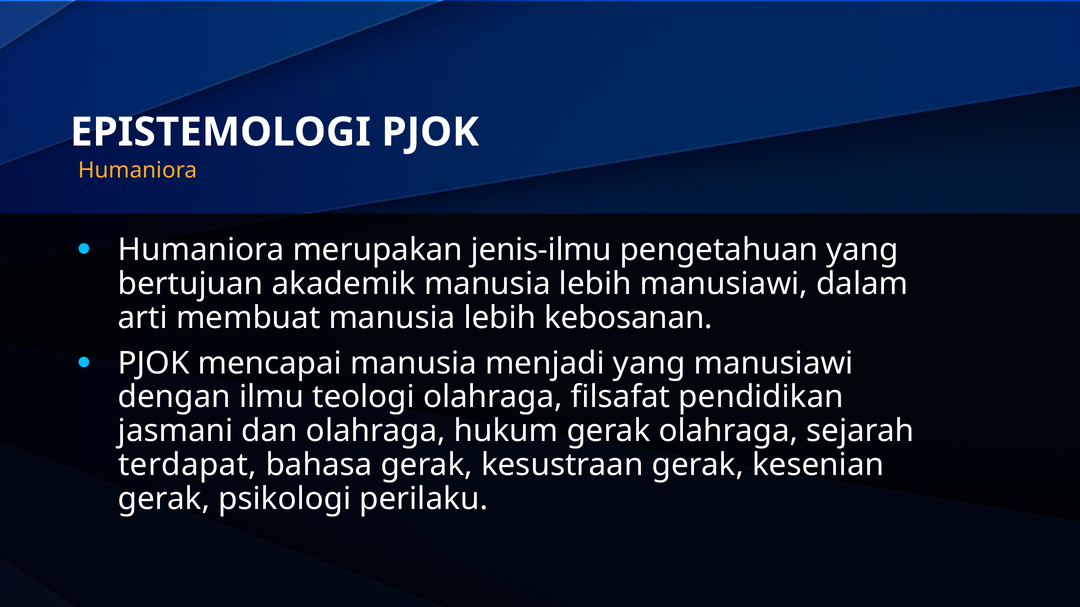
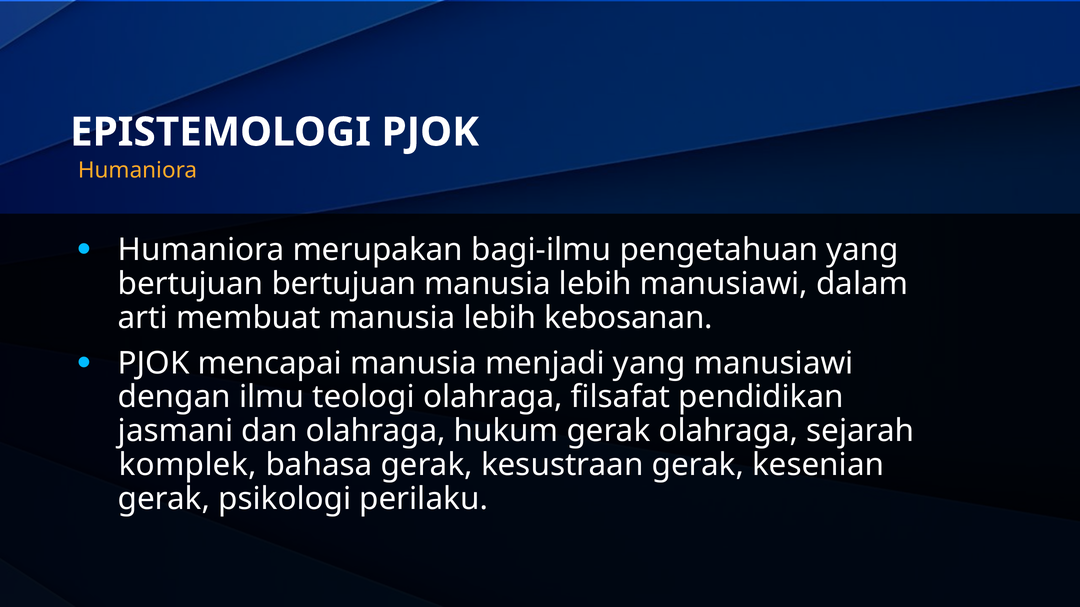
jenis-ilmu: jenis-ilmu -> bagi-ilmu
bertujuan akademik: akademik -> bertujuan
terdapat: terdapat -> komplek
